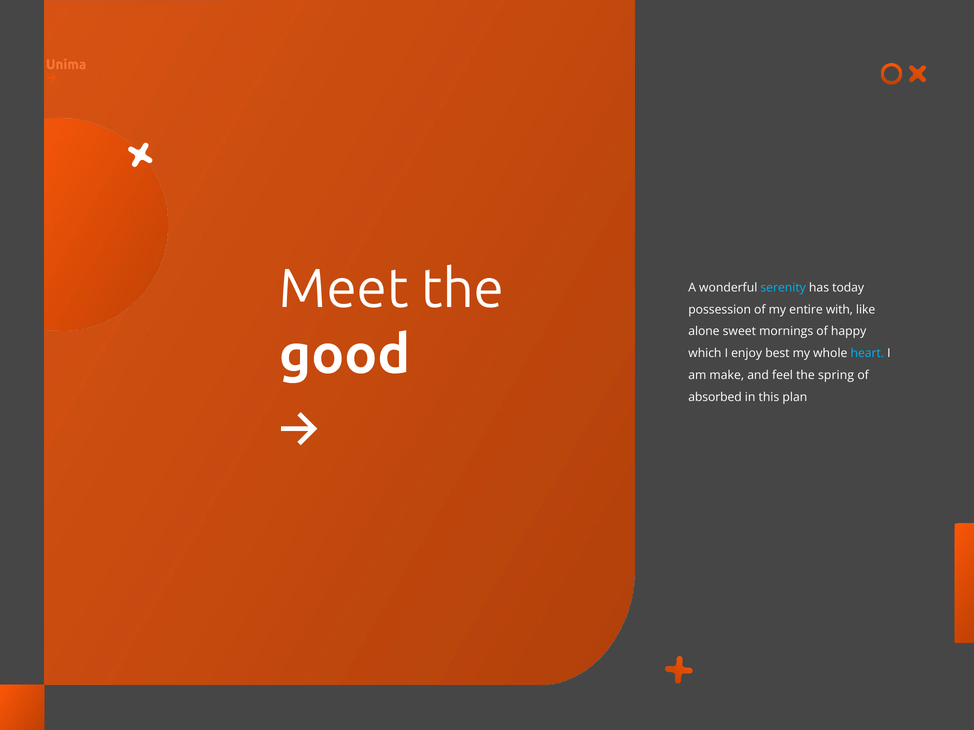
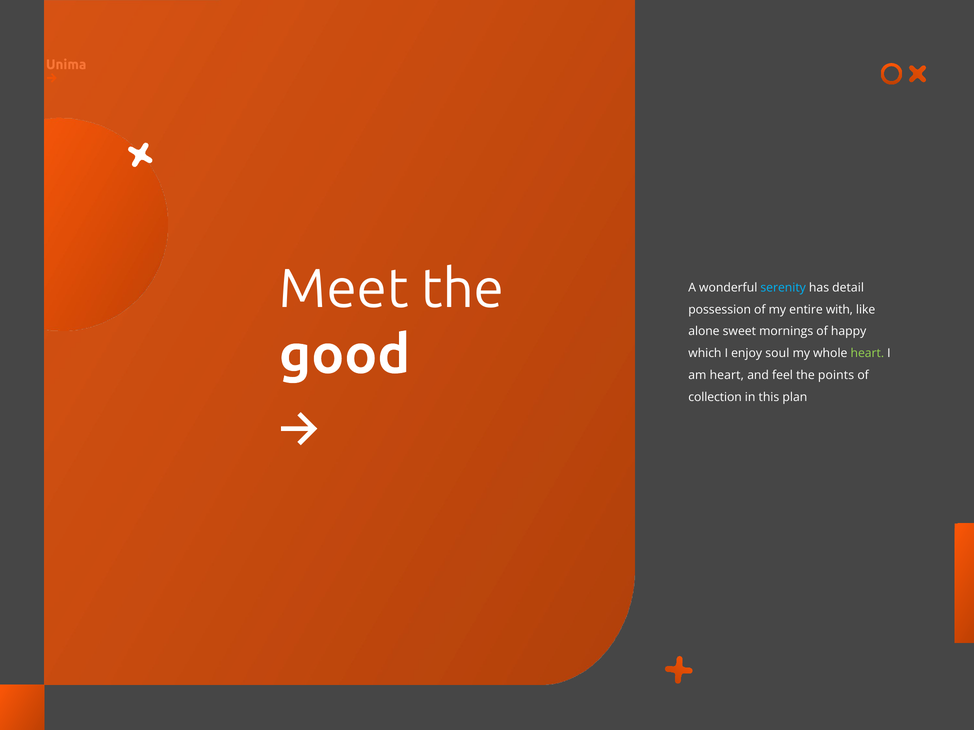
today: today -> detail
best: best -> soul
heart at (867, 354) colour: light blue -> light green
am make: make -> heart
spring: spring -> points
absorbed: absorbed -> collection
